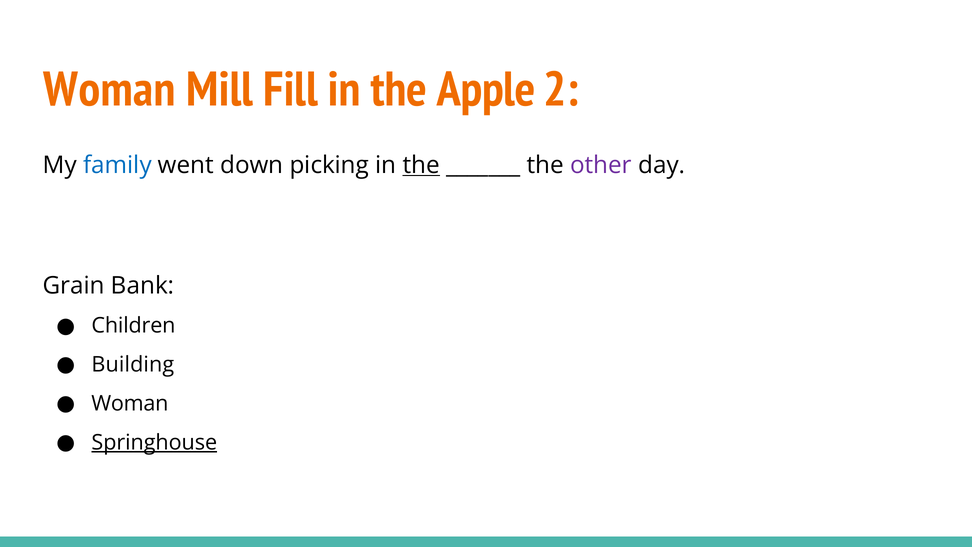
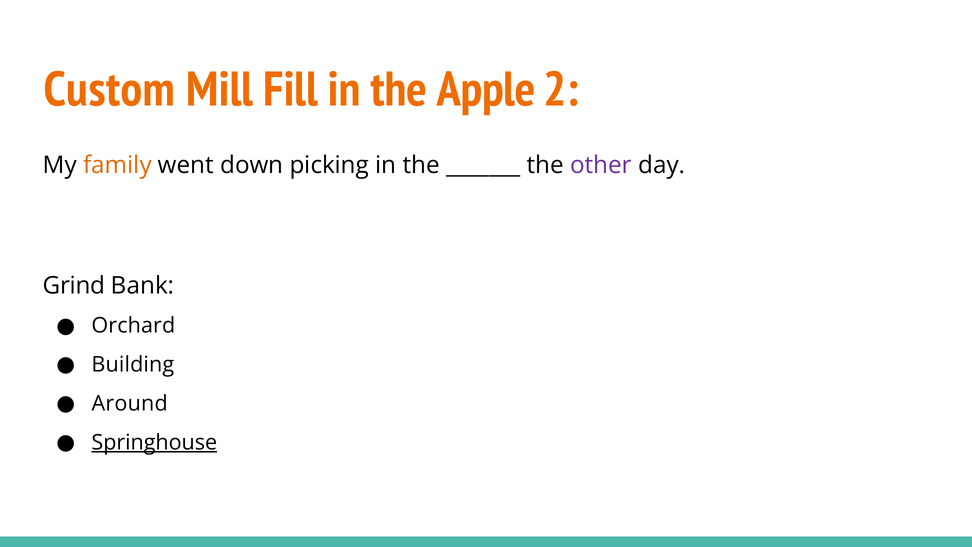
Woman at (109, 90): Woman -> Custom
family colour: blue -> orange
the at (421, 165) underline: present -> none
Grain: Grain -> Grind
Children: Children -> Orchard
Woman at (130, 403): Woman -> Around
